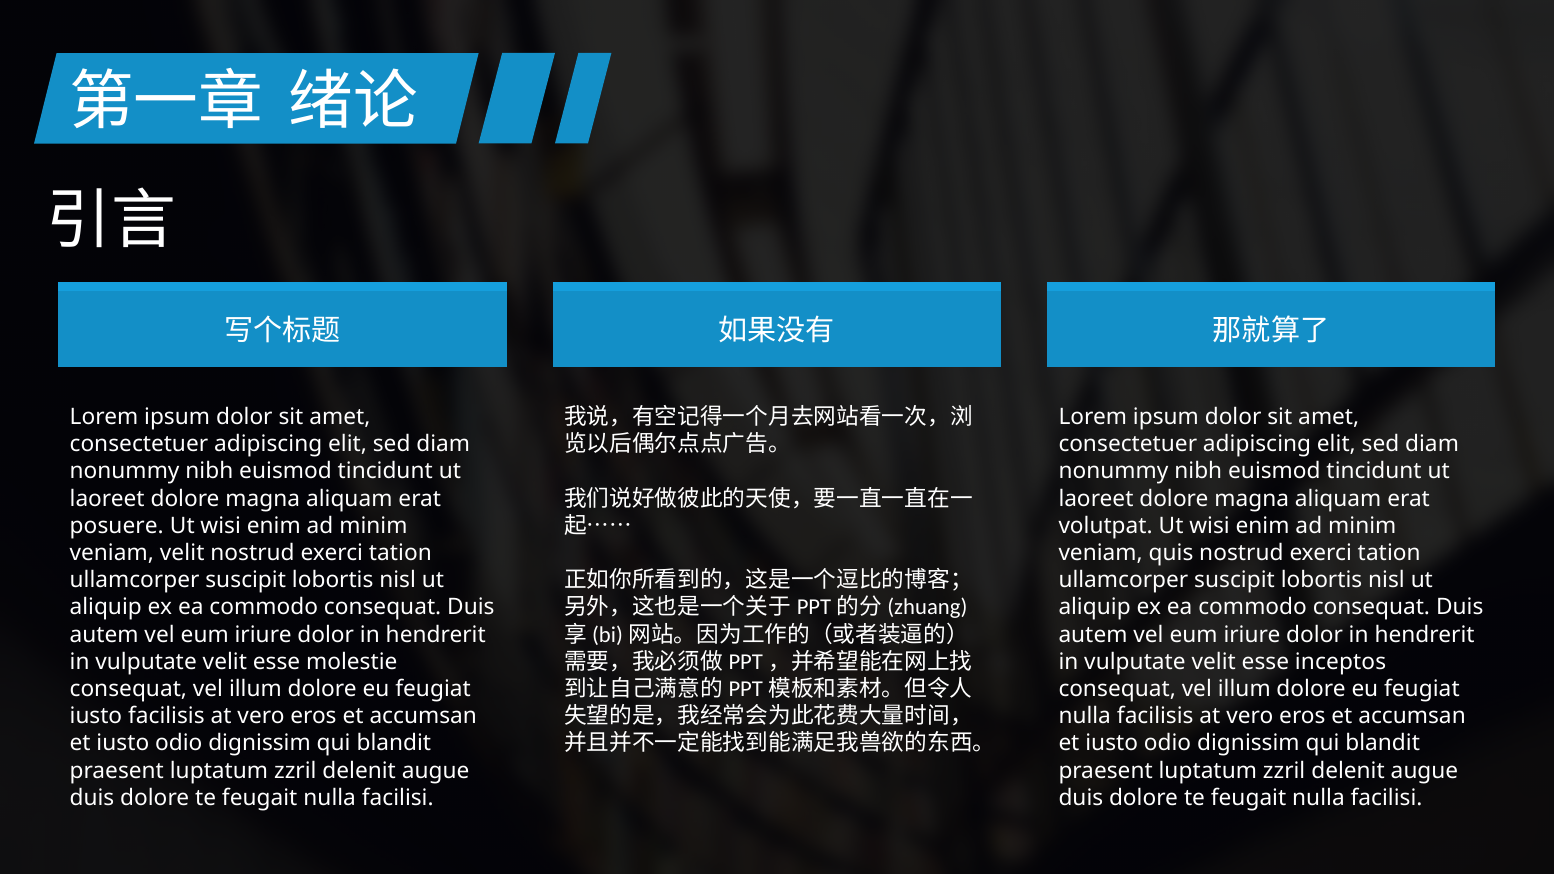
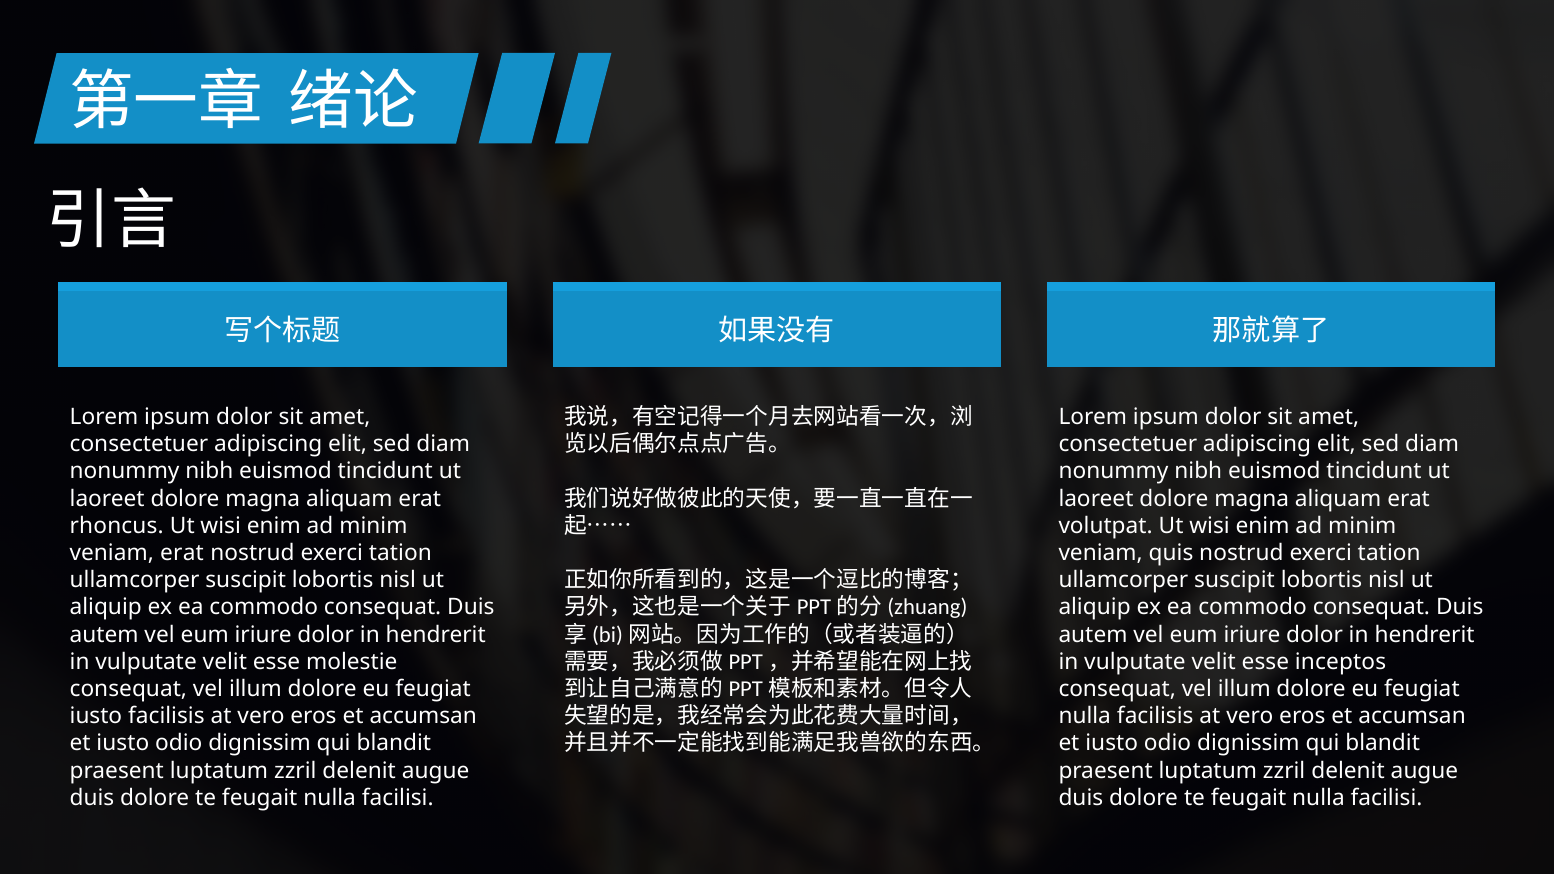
posuere: posuere -> rhoncus
veniam velit: velit -> erat
